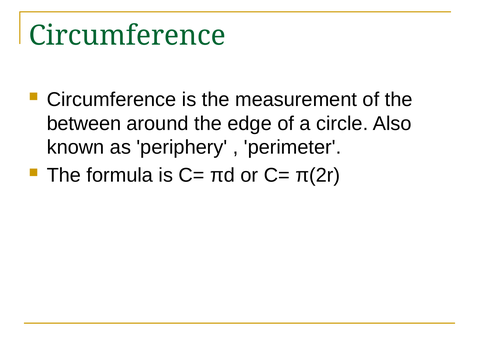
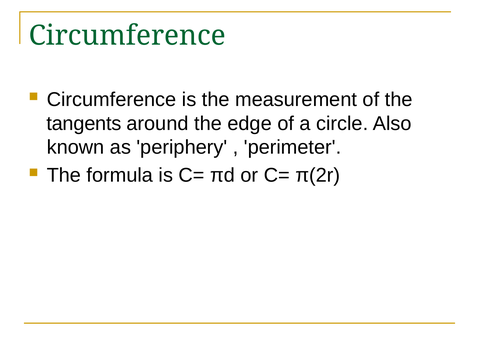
between: between -> tangents
